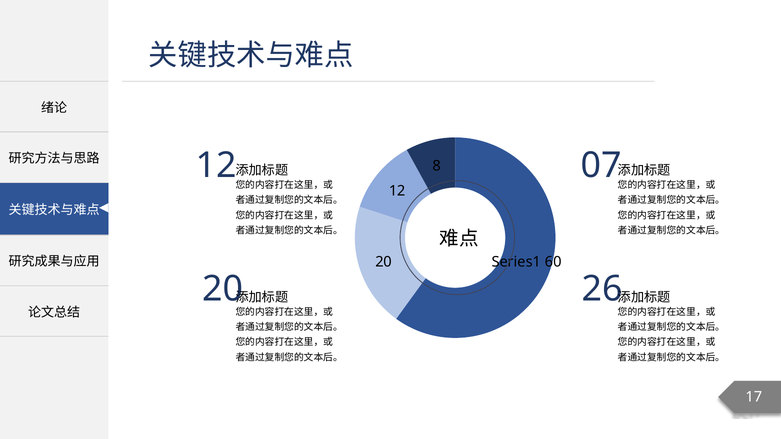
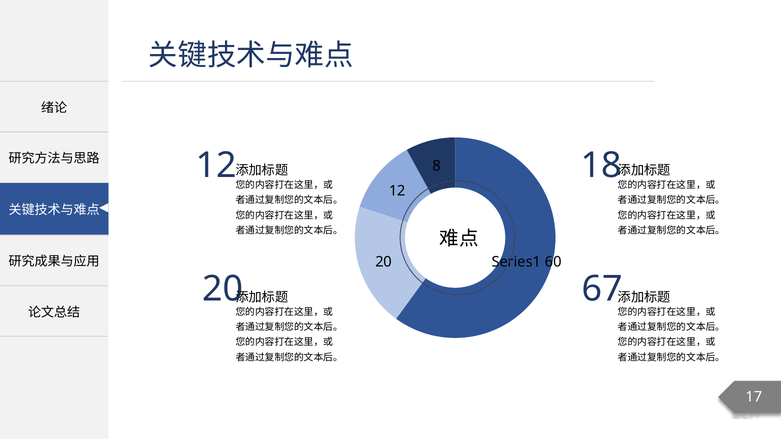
07: 07 -> 18
26: 26 -> 67
